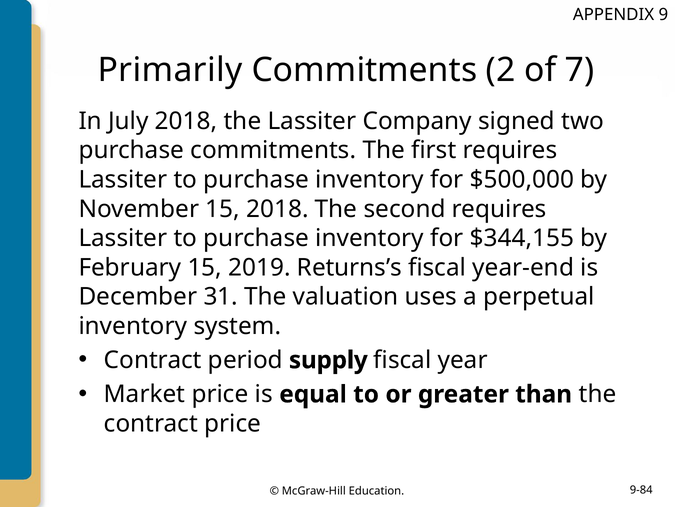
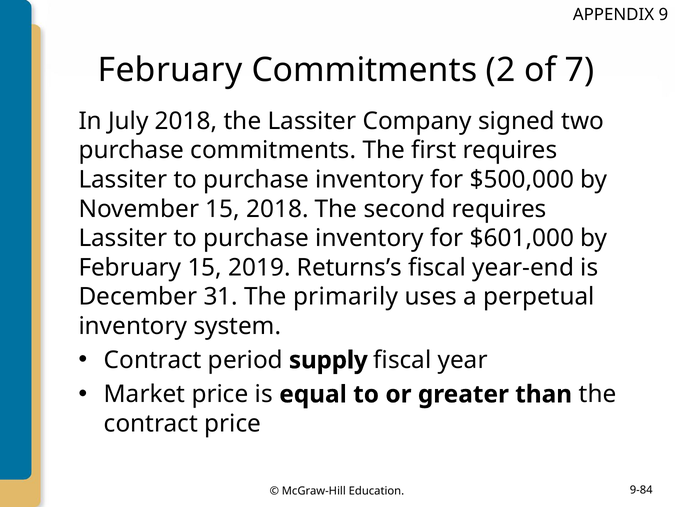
Primarily at (170, 70): Primarily -> February
$344,155: $344,155 -> $601,000
valuation: valuation -> primarily
